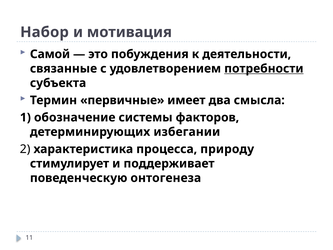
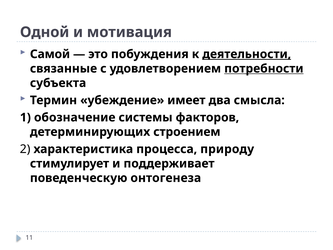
Набор: Набор -> Одной
деятельности underline: none -> present
первичные: первичные -> убеждение
избегании: избегании -> строением
